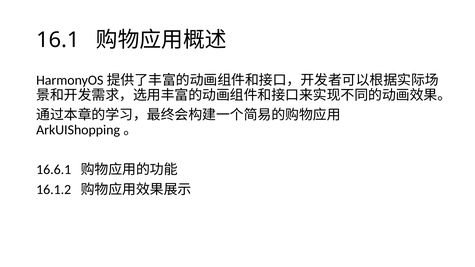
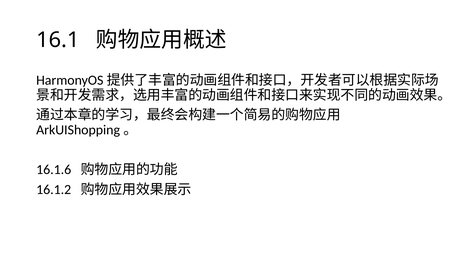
16.6.1: 16.6.1 -> 16.1.6
